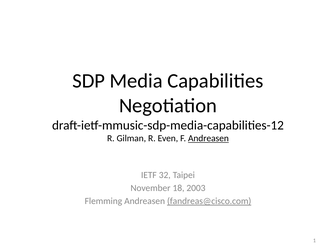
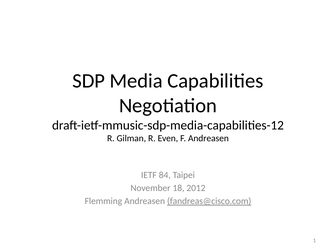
Andreasen at (208, 138) underline: present -> none
32: 32 -> 84
2003: 2003 -> 2012
